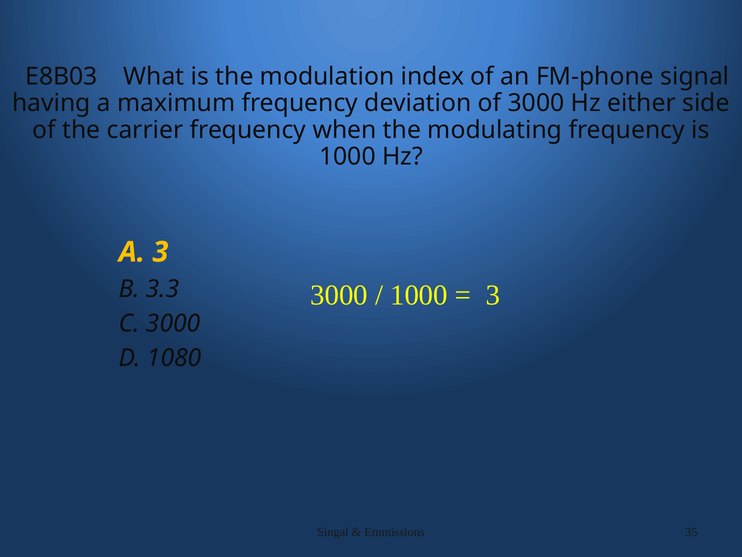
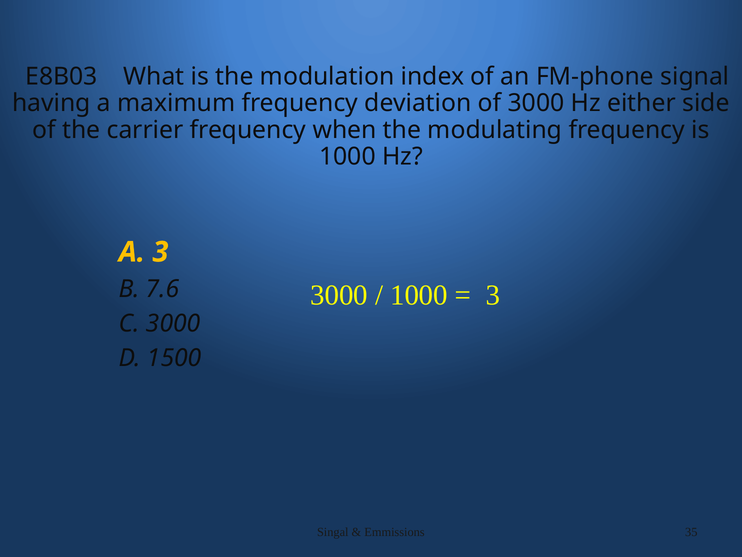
3.3: 3.3 -> 7.6
1080: 1080 -> 1500
